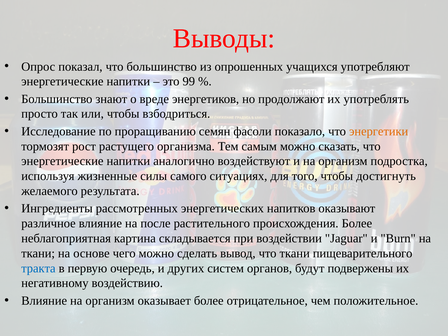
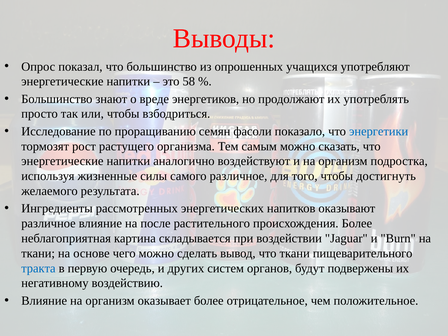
99: 99 -> 58
энергетики colour: orange -> blue
самого ситуациях: ситуациях -> различное
